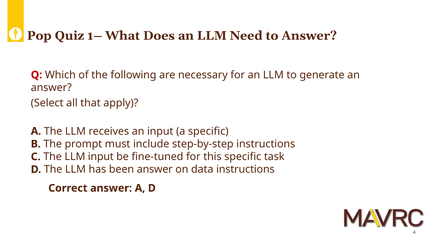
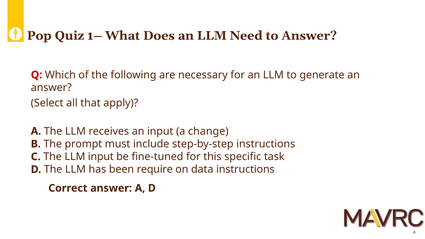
a specific: specific -> change
been answer: answer -> require
